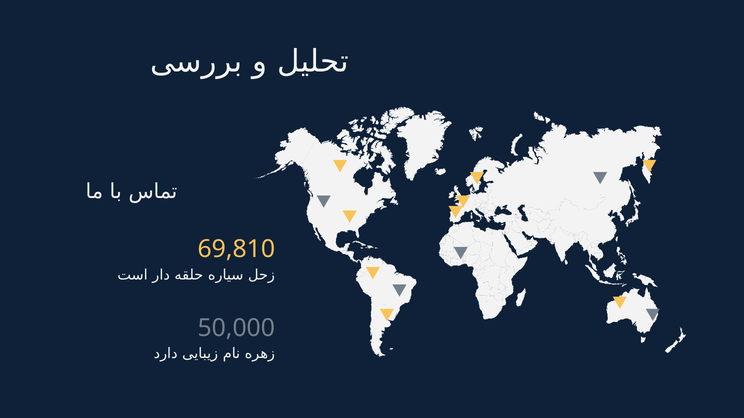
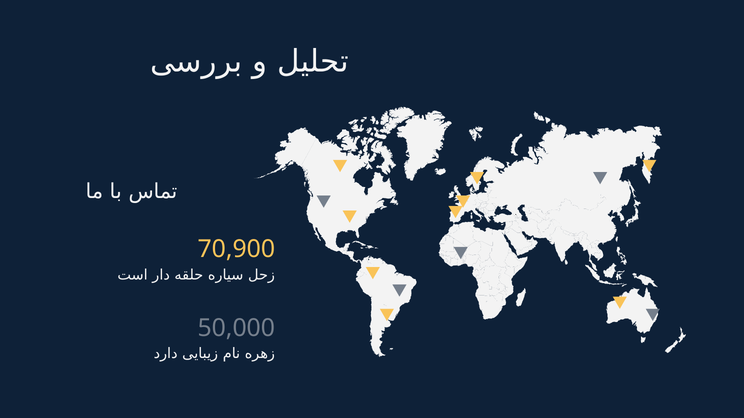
69,810: 69,810 -> 70,900
